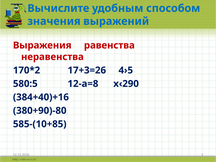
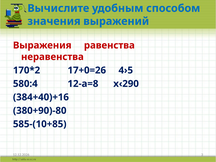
17+3=26: 17+3=26 -> 17+0=26
580:5: 580:5 -> 580:4
